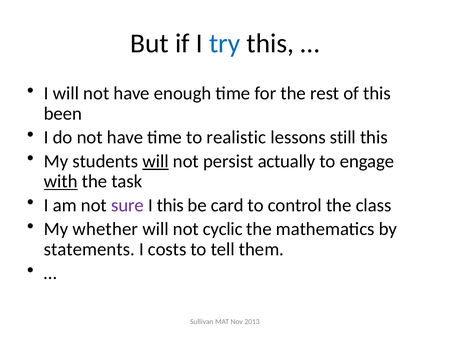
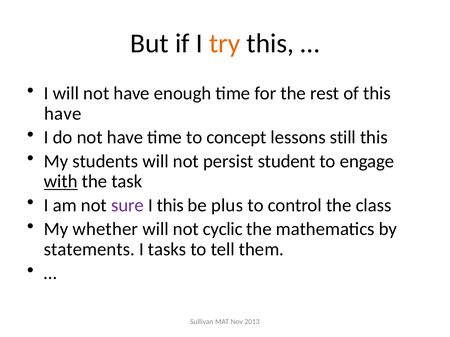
try colour: blue -> orange
been at (63, 114): been -> have
realistic: realistic -> concept
will at (156, 162) underline: present -> none
actually: actually -> student
card: card -> plus
costs: costs -> tasks
